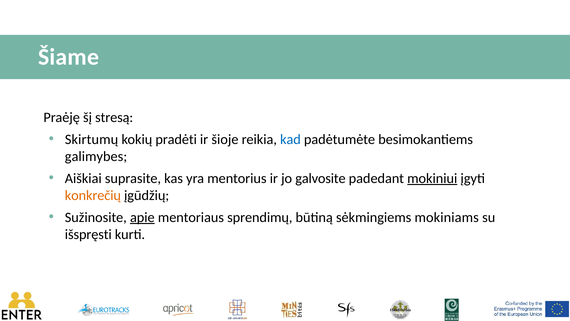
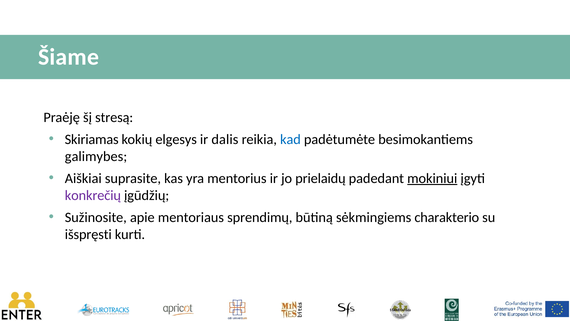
Skirtumų: Skirtumų -> Skiriamas
pradėti: pradėti -> elgesys
šioje: šioje -> dalis
galvosite: galvosite -> prielaidų
konkrečių colour: orange -> purple
apie underline: present -> none
mokiniams: mokiniams -> charakterio
